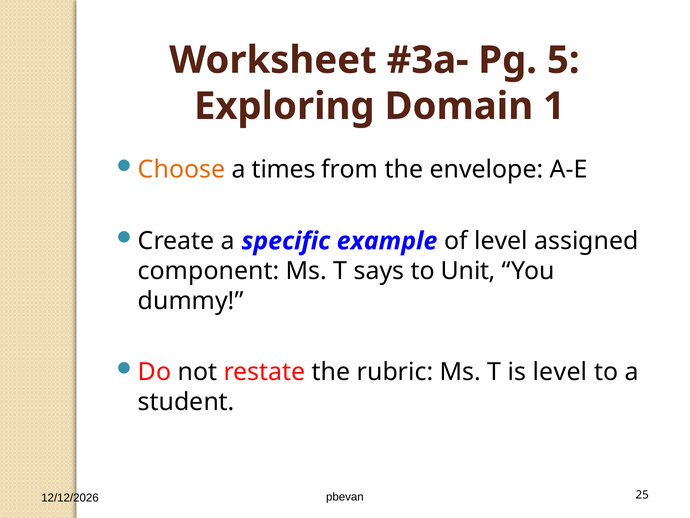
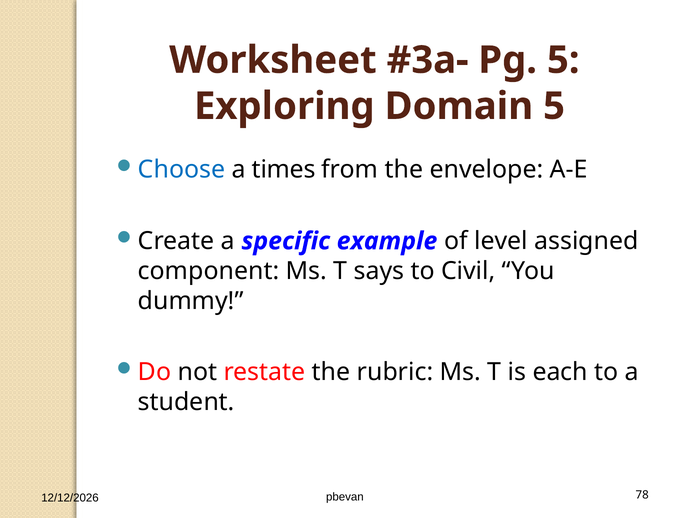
Domain 1: 1 -> 5
Choose colour: orange -> blue
Unit: Unit -> Civil
is level: level -> each
25: 25 -> 78
